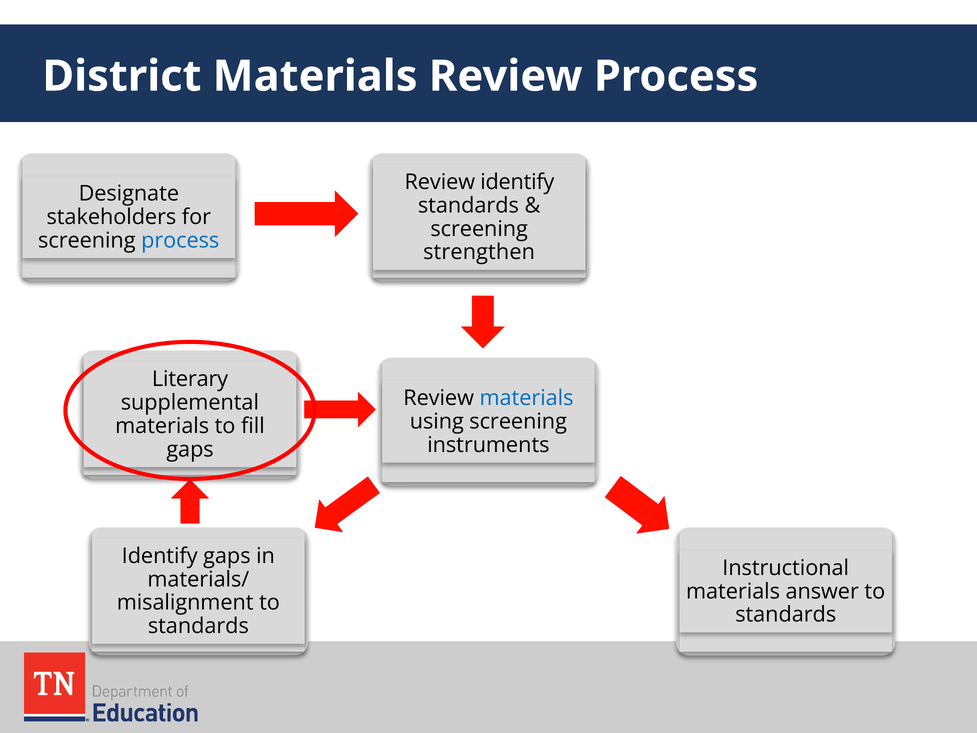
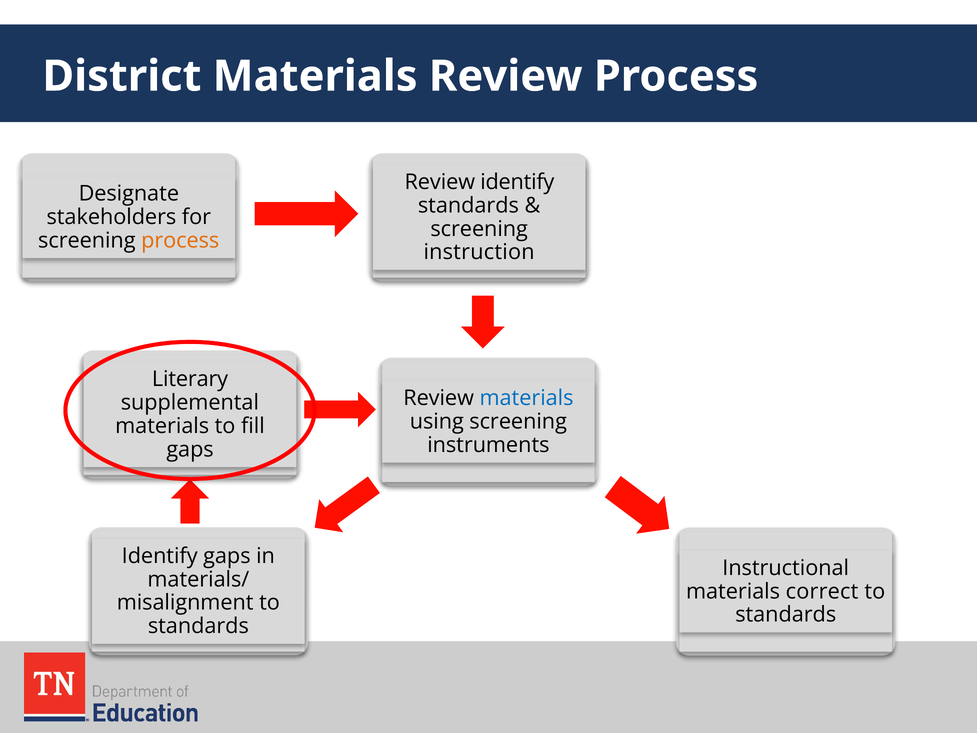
process at (180, 241) colour: blue -> orange
strengthen: strengthen -> instruction
answer: answer -> correct
